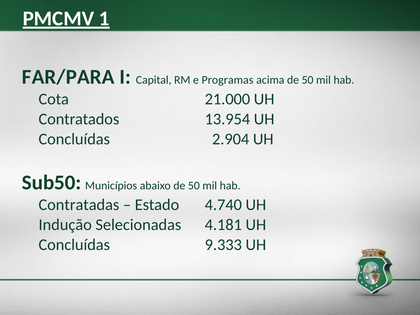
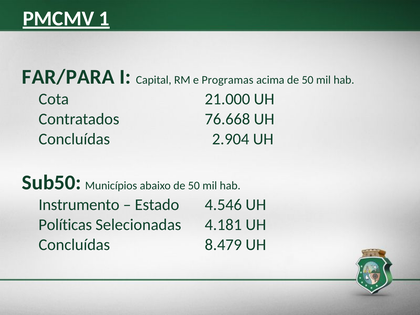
13.954: 13.954 -> 76.668
Contratadas: Contratadas -> Instrumento
4.740: 4.740 -> 4.546
Indução: Indução -> Políticas
9.333: 9.333 -> 8.479
